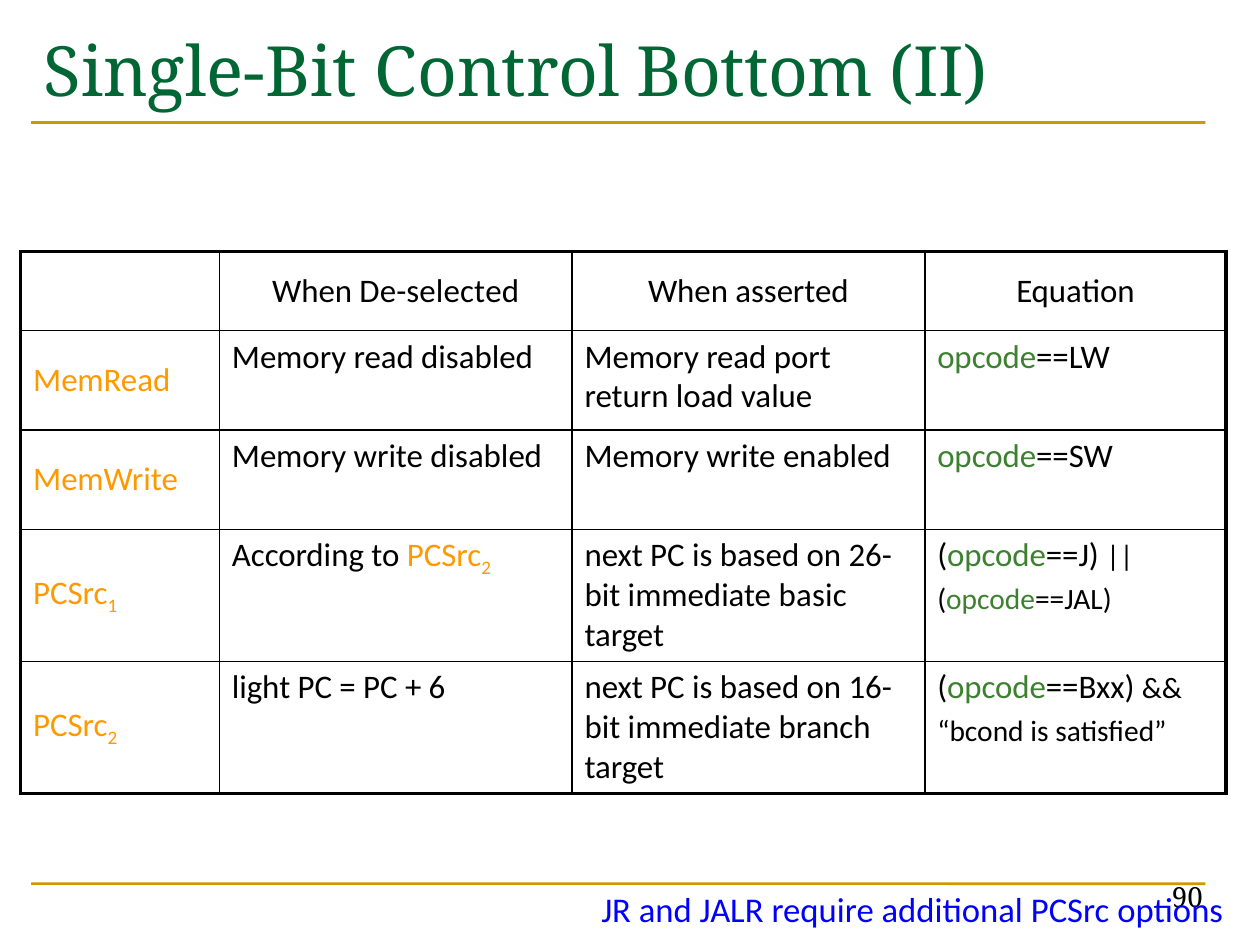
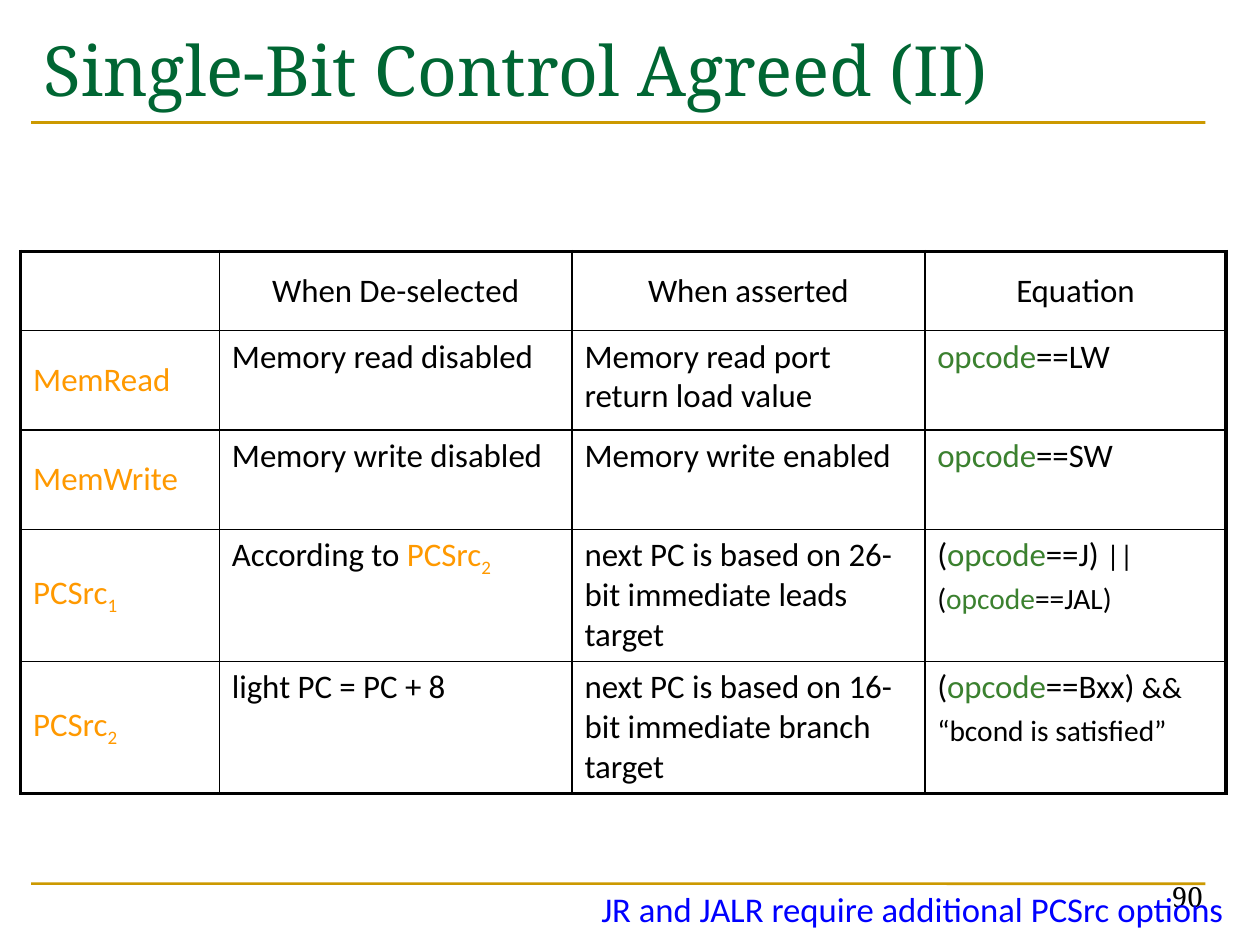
Bottom: Bottom -> Agreed
basic: basic -> leads
6: 6 -> 8
